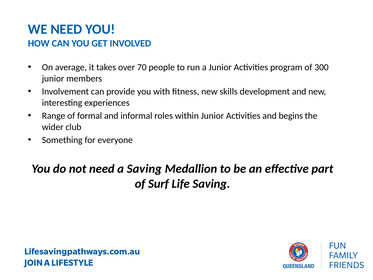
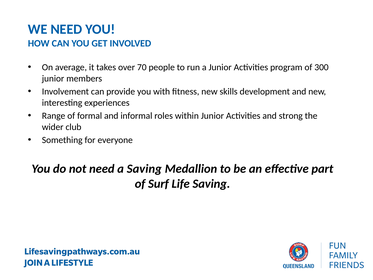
begins: begins -> strong
